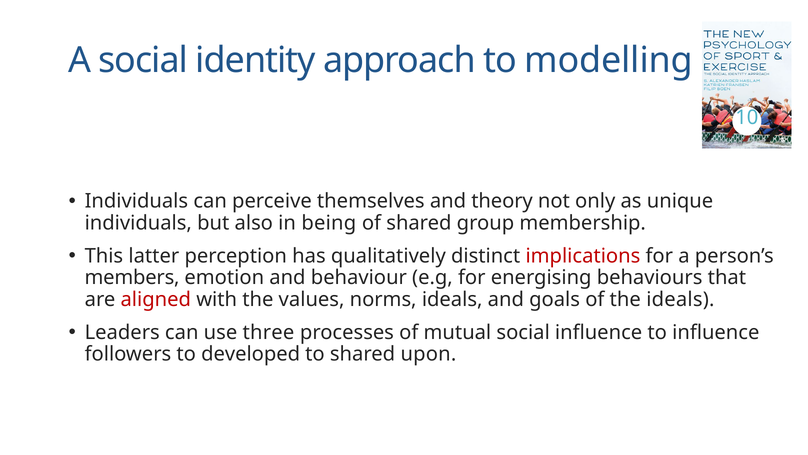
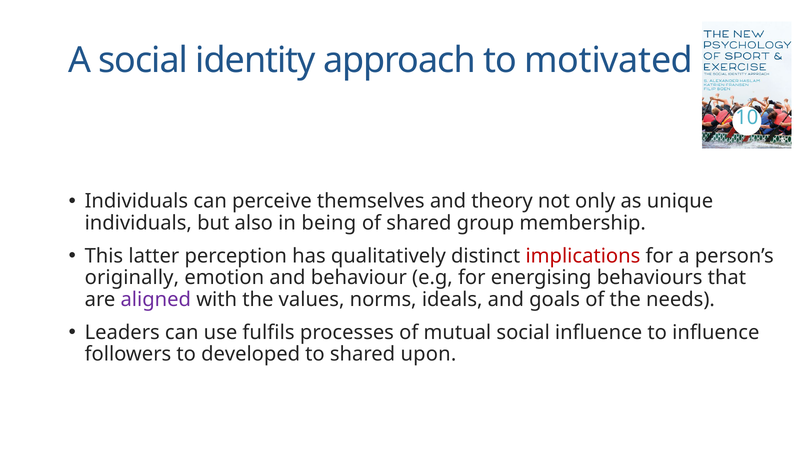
modelling: modelling -> motivated
members: members -> originally
aligned colour: red -> purple
the ideals: ideals -> needs
three: three -> fulfils
